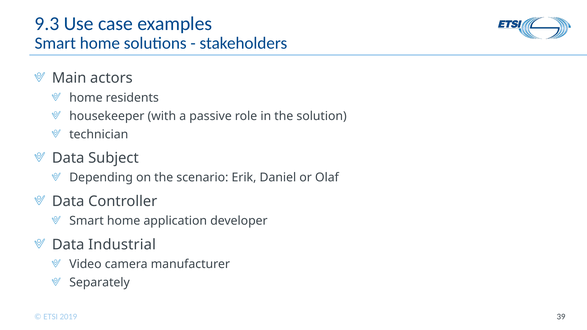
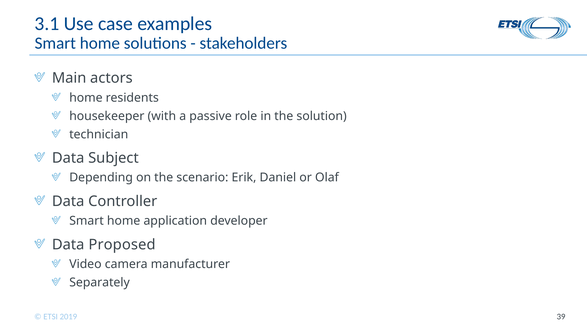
9.3: 9.3 -> 3.1
Industrial: Industrial -> Proposed
